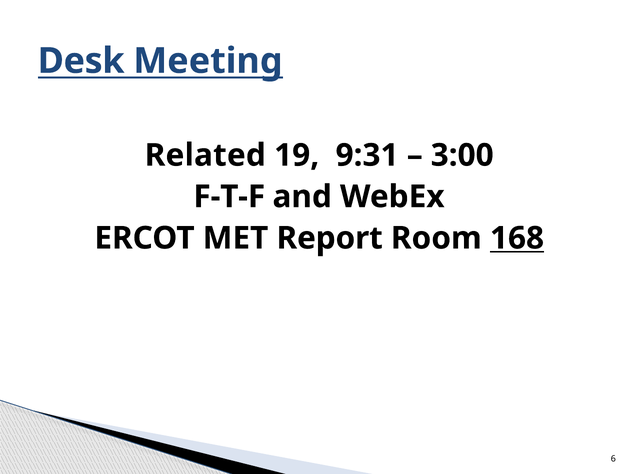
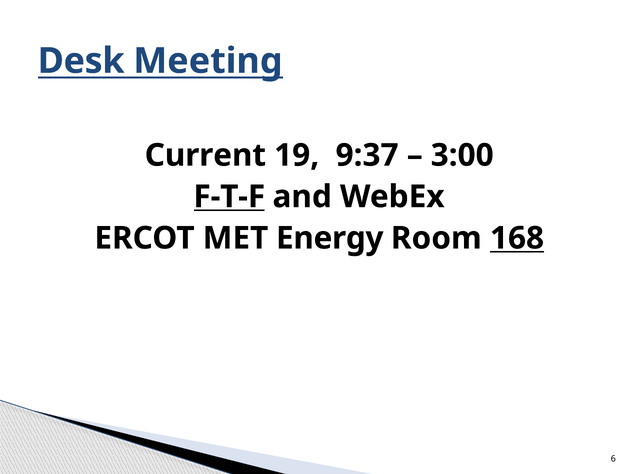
Related: Related -> Current
9:31: 9:31 -> 9:37
F-T-F underline: none -> present
Report: Report -> Energy
